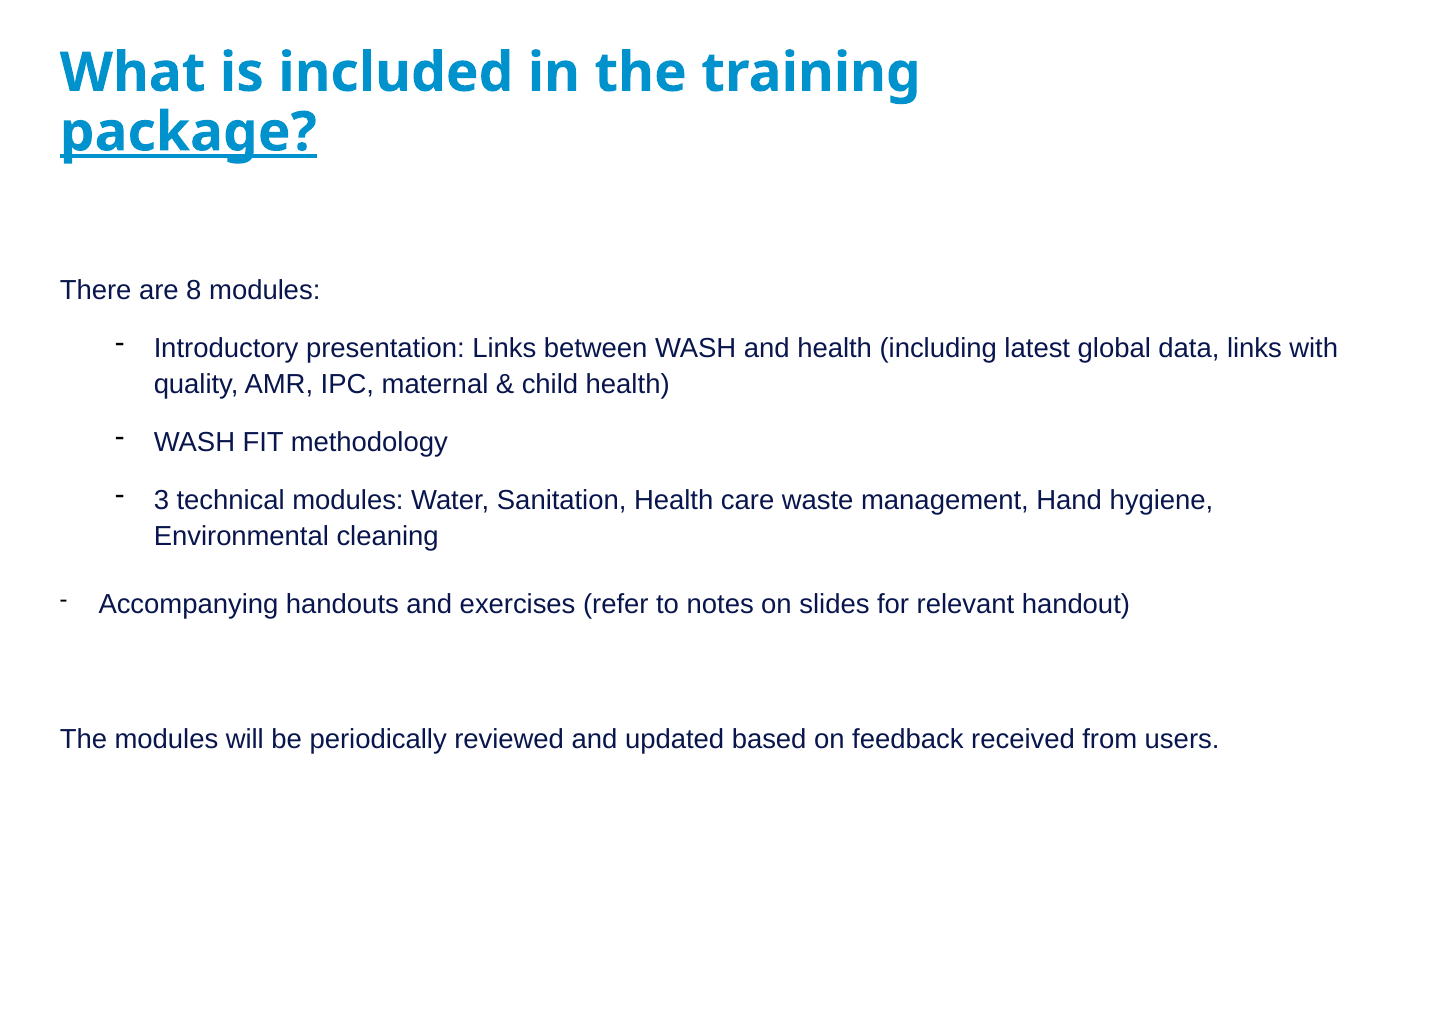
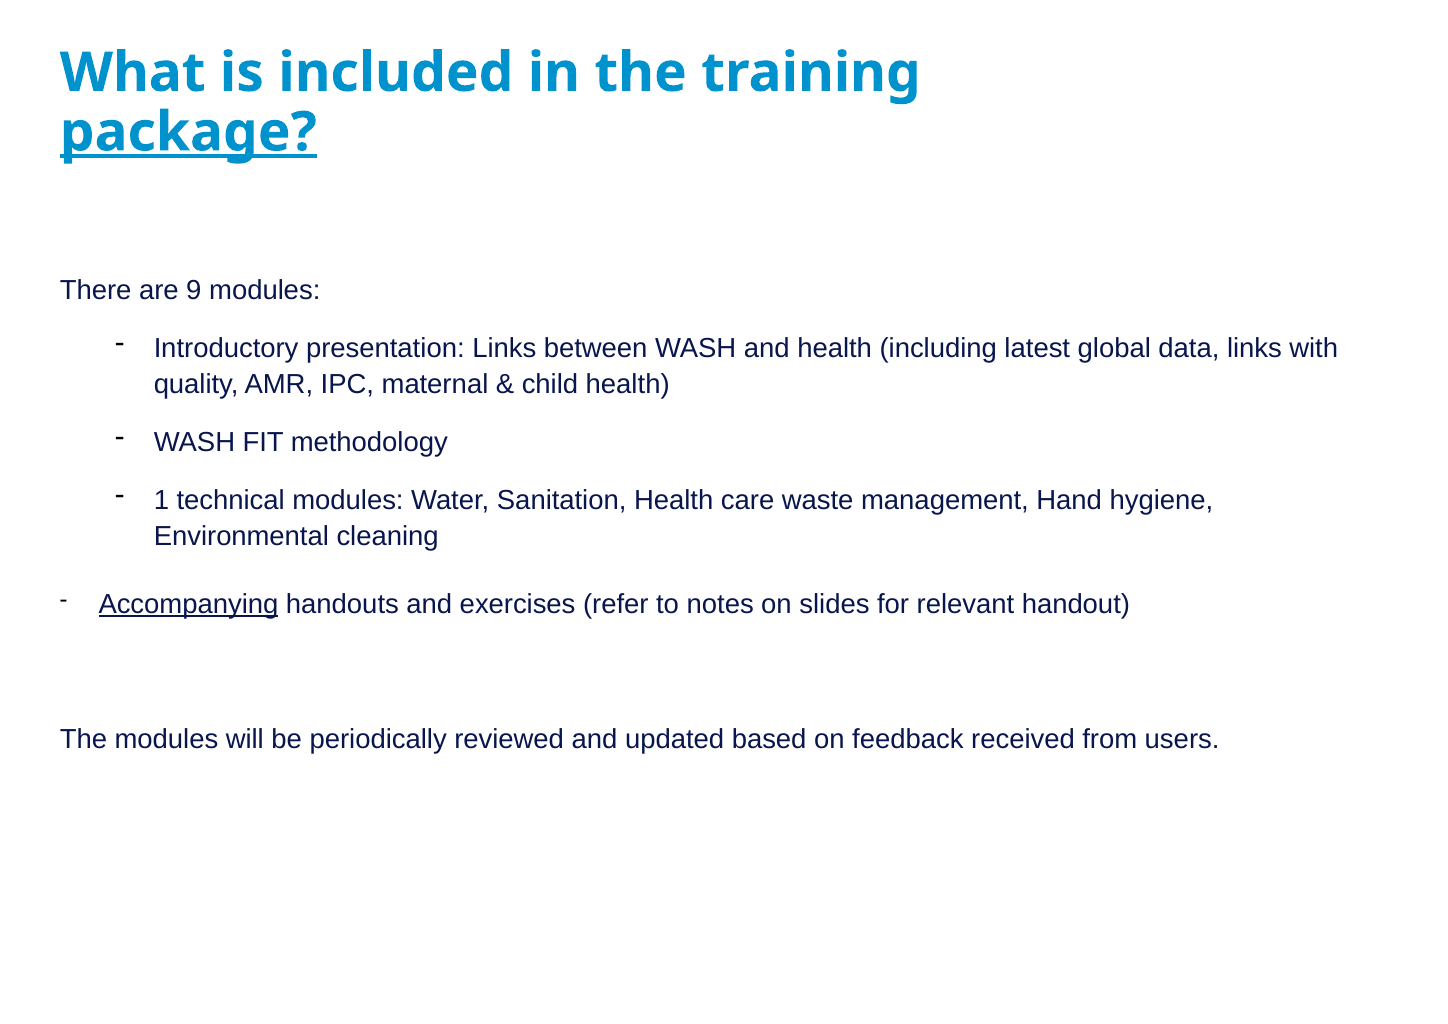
8: 8 -> 9
3: 3 -> 1
Accompanying underline: none -> present
